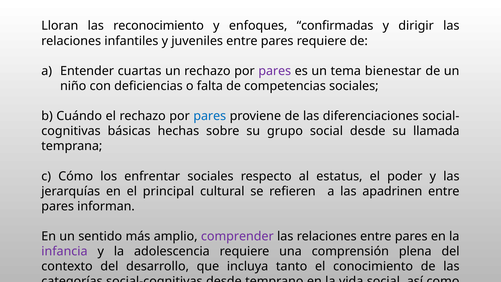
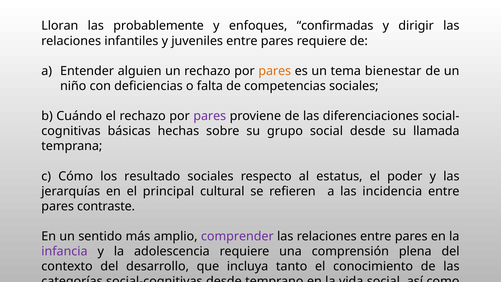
reconocimiento: reconocimiento -> probablemente
cuartas: cuartas -> alguien
pares at (275, 71) colour: purple -> orange
pares at (210, 116) colour: blue -> purple
enfrentar: enfrentar -> resultado
apadrinen: apadrinen -> incidencia
informan: informan -> contraste
